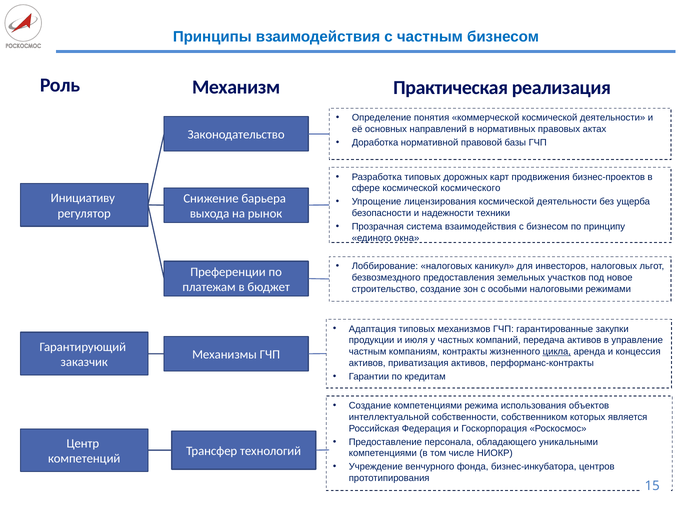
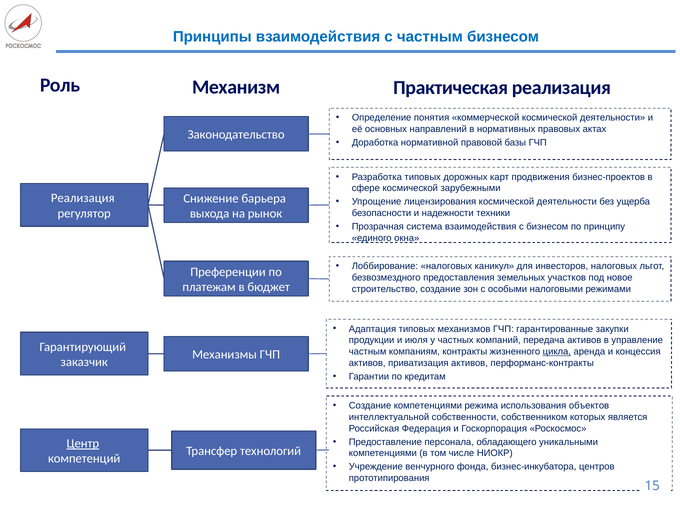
космического: космического -> зарубежными
Инициативу at (83, 198): Инициативу -> Реализация
Центр underline: none -> present
